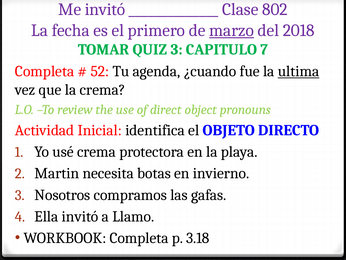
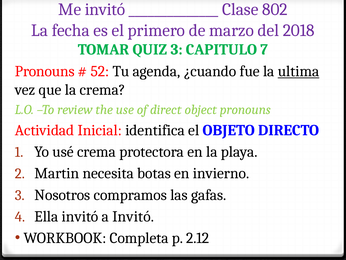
marzo underline: present -> none
Completa at (45, 71): Completa -> Pronouns
a Llamo: Llamo -> Invitó
3.18: 3.18 -> 2.12
